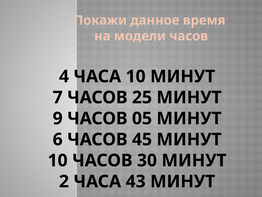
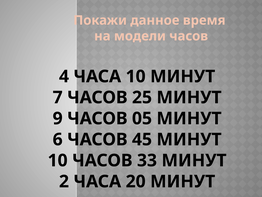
30: 30 -> 33
43: 43 -> 20
